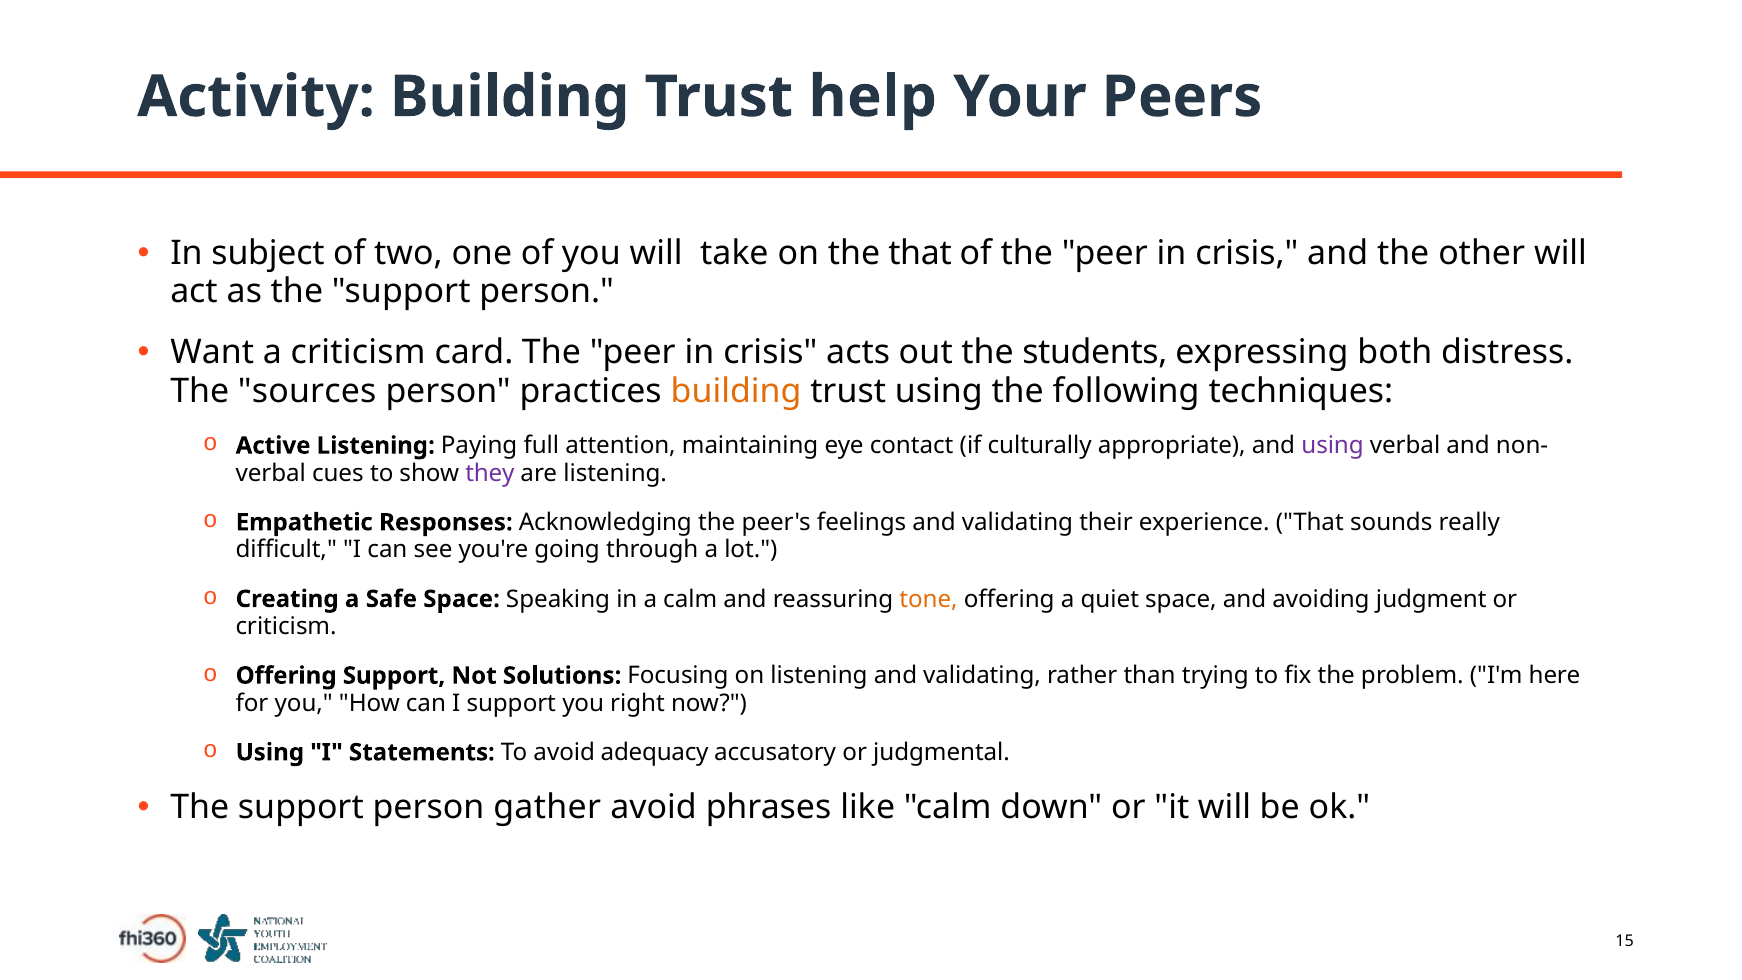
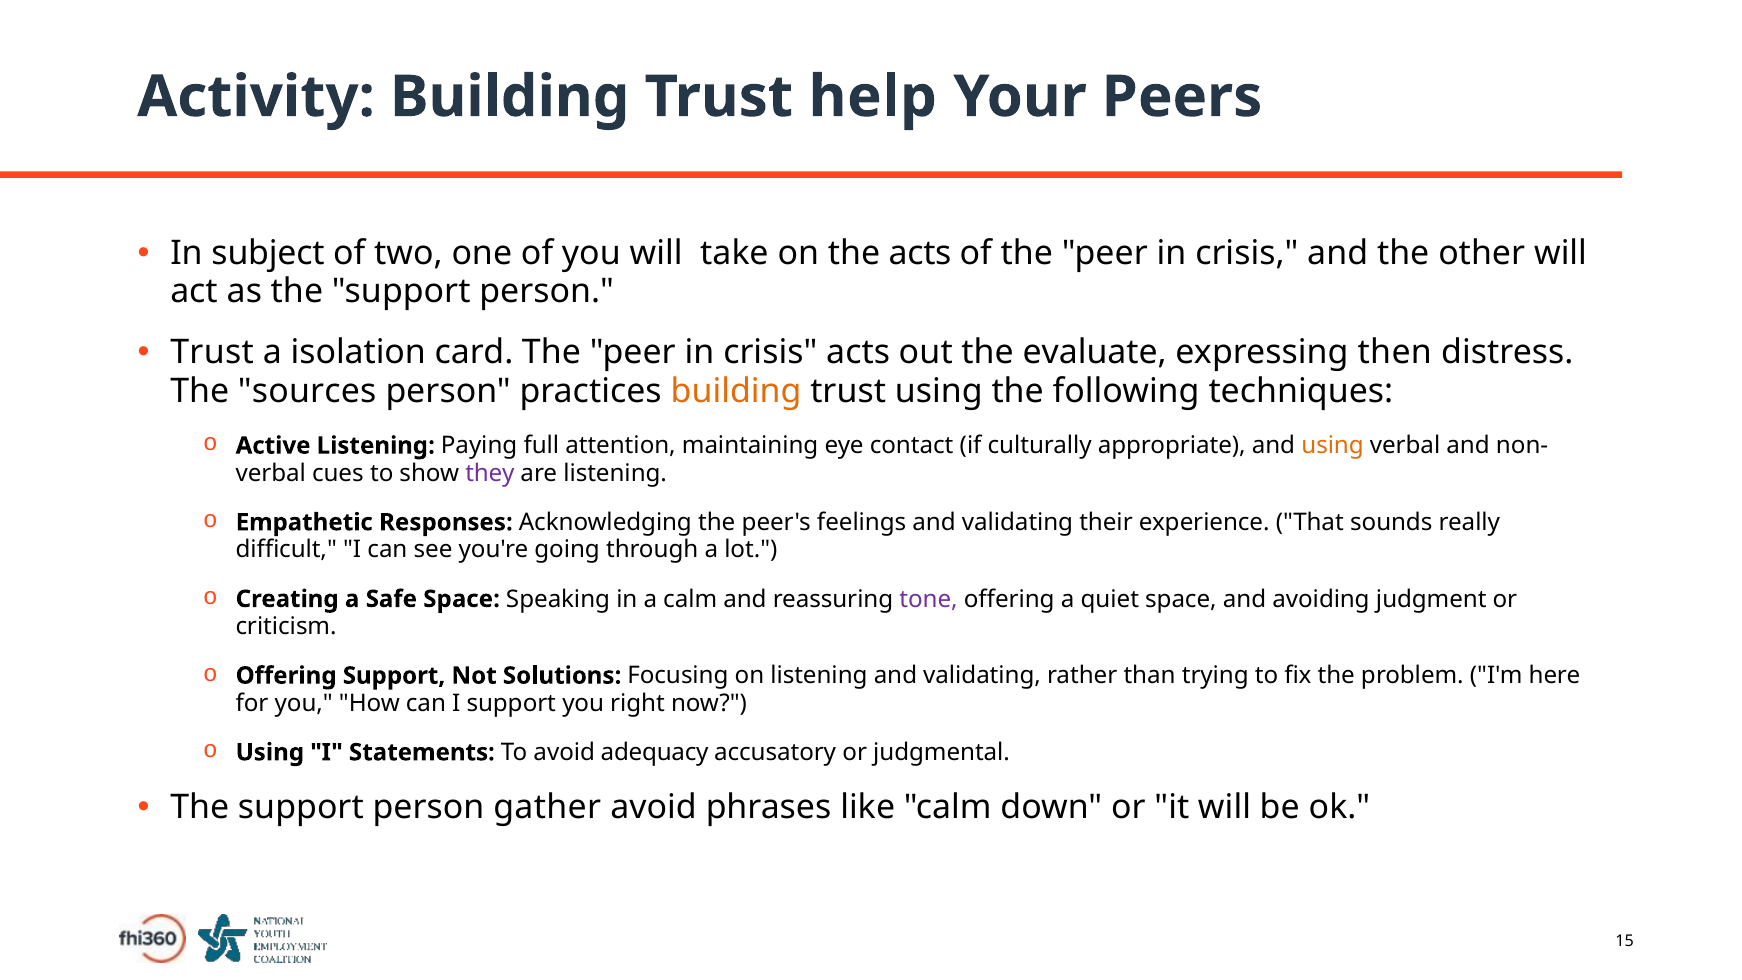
the that: that -> acts
Want at (212, 352): Want -> Trust
a criticism: criticism -> isolation
students: students -> evaluate
both: both -> then
using at (1333, 446) colour: purple -> orange
tone colour: orange -> purple
